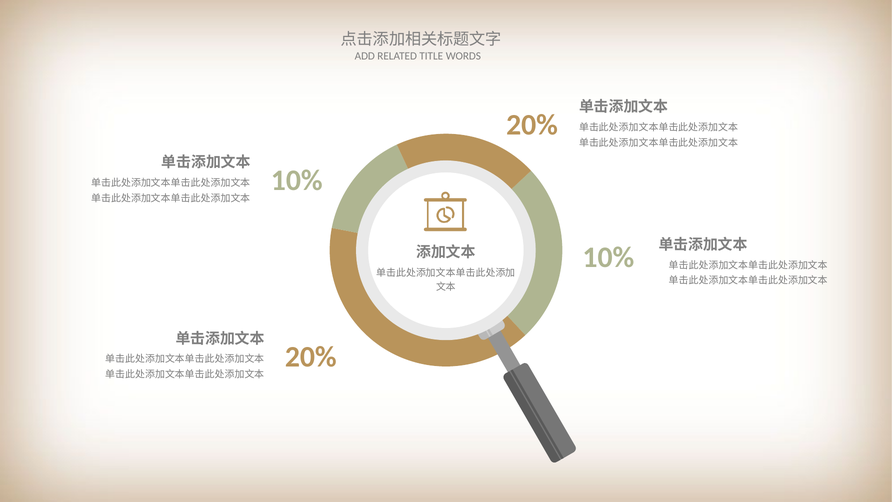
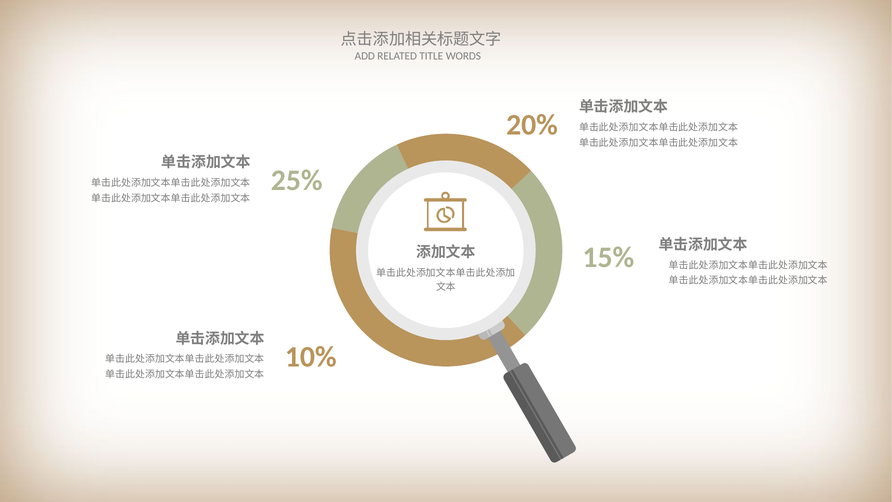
10% at (297, 180): 10% -> 25%
10% at (608, 258): 10% -> 15%
20% at (311, 357): 20% -> 10%
